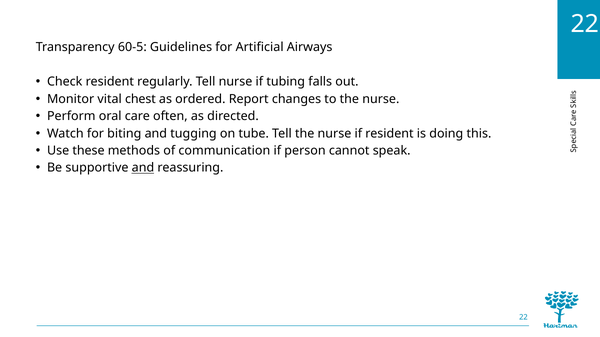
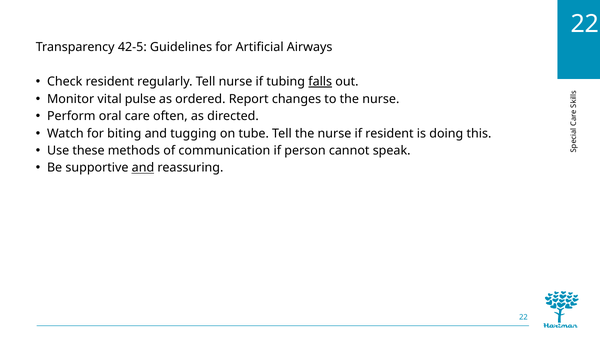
60-5: 60-5 -> 42-5
falls underline: none -> present
chest: chest -> pulse
